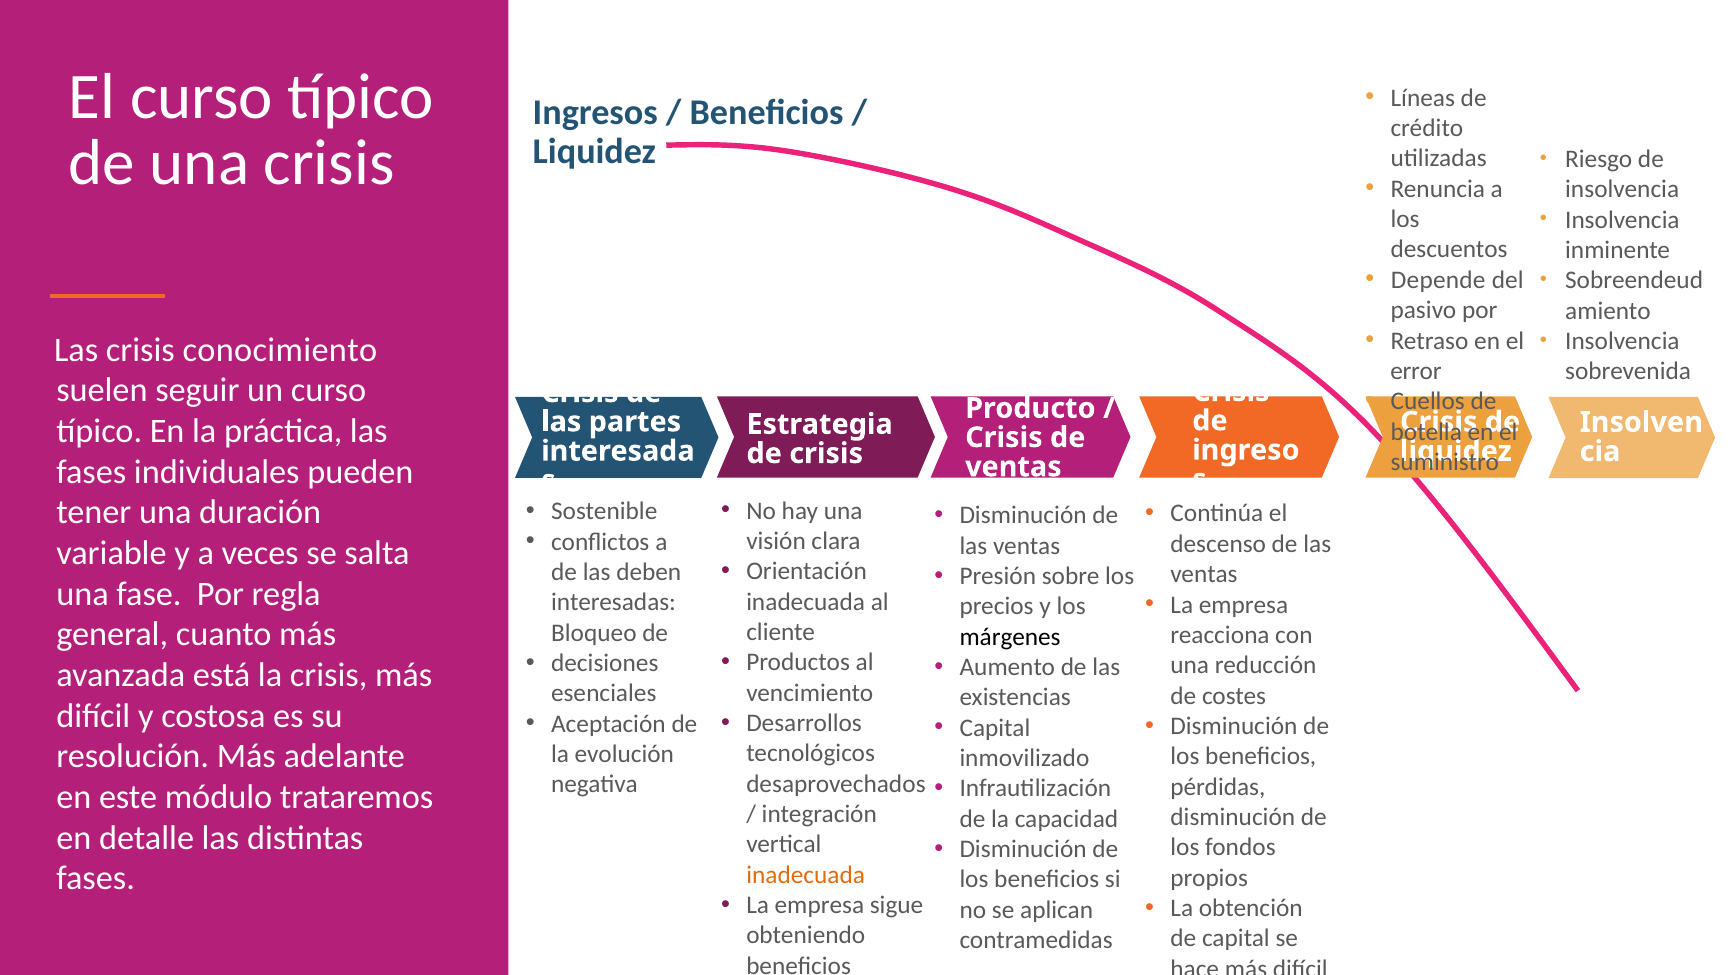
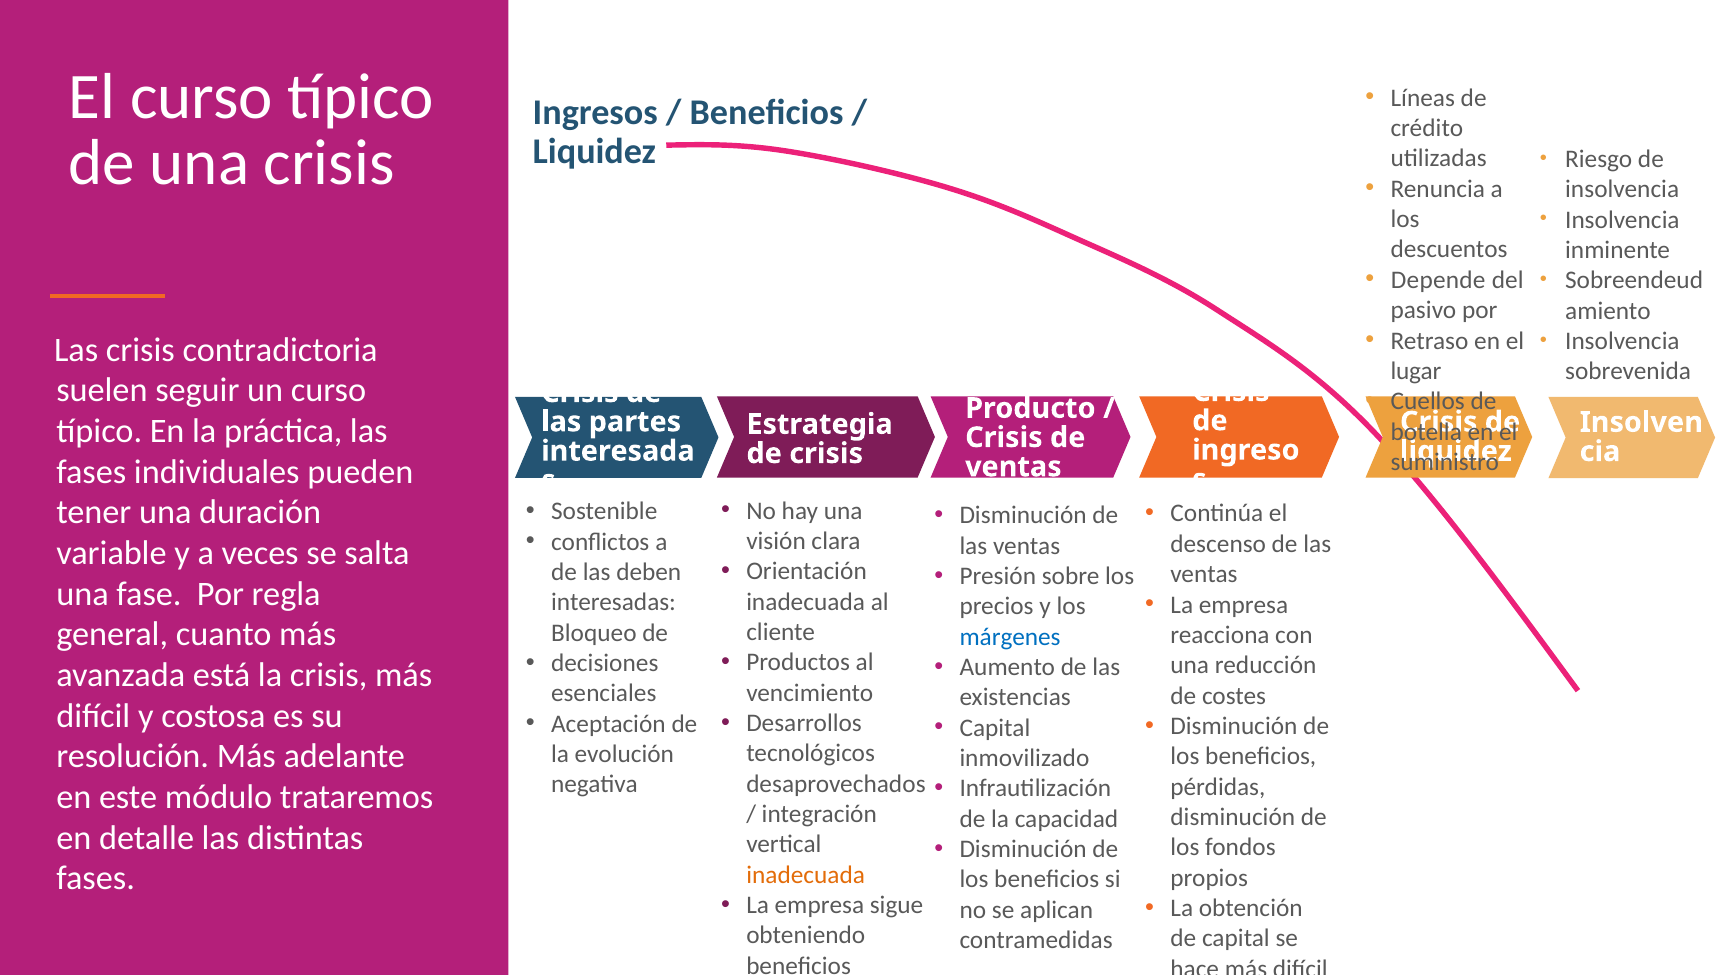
conocimiento: conocimiento -> contradictoria
error: error -> lugar
márgenes colour: black -> blue
